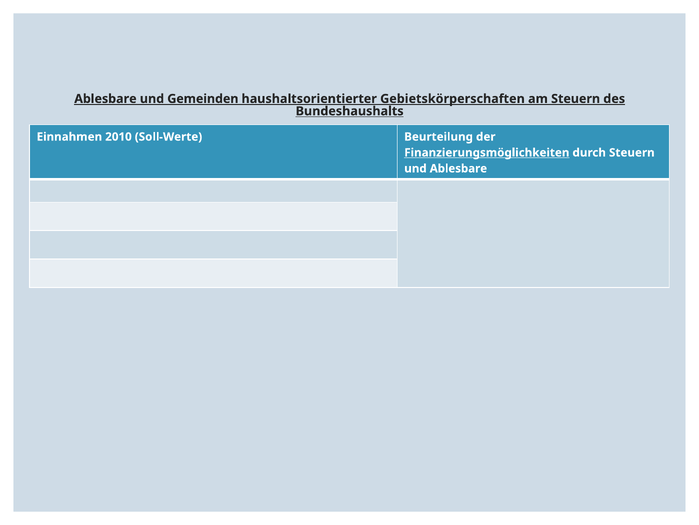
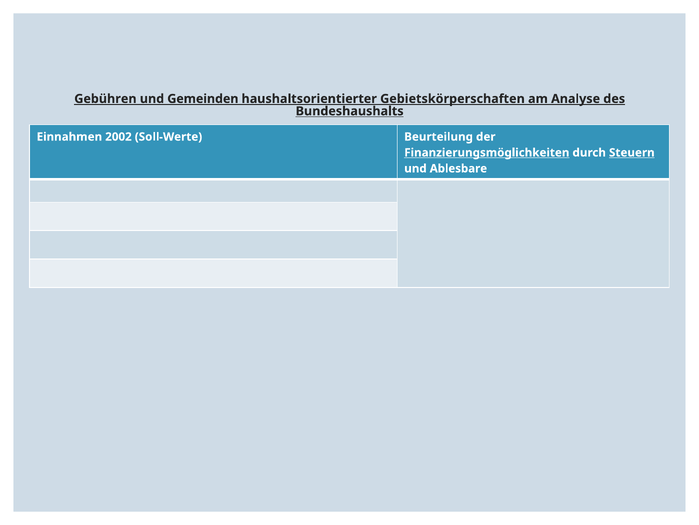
Ablesbare at (105, 99): Ablesbare -> Gebühren
am Steuern: Steuern -> Analyse
2010: 2010 -> 2002
Steuern at (632, 152) underline: none -> present
